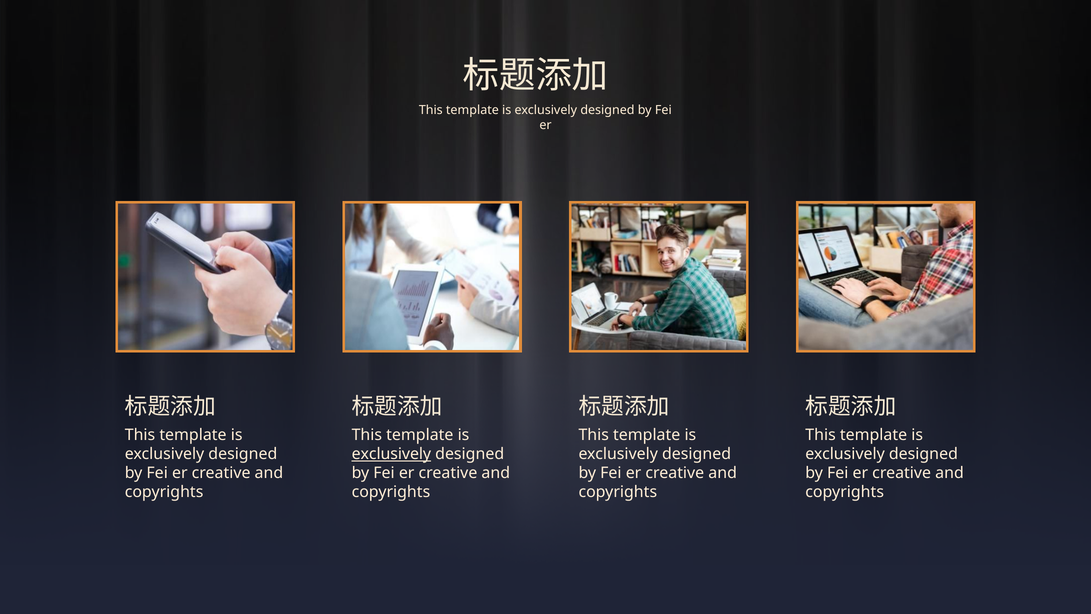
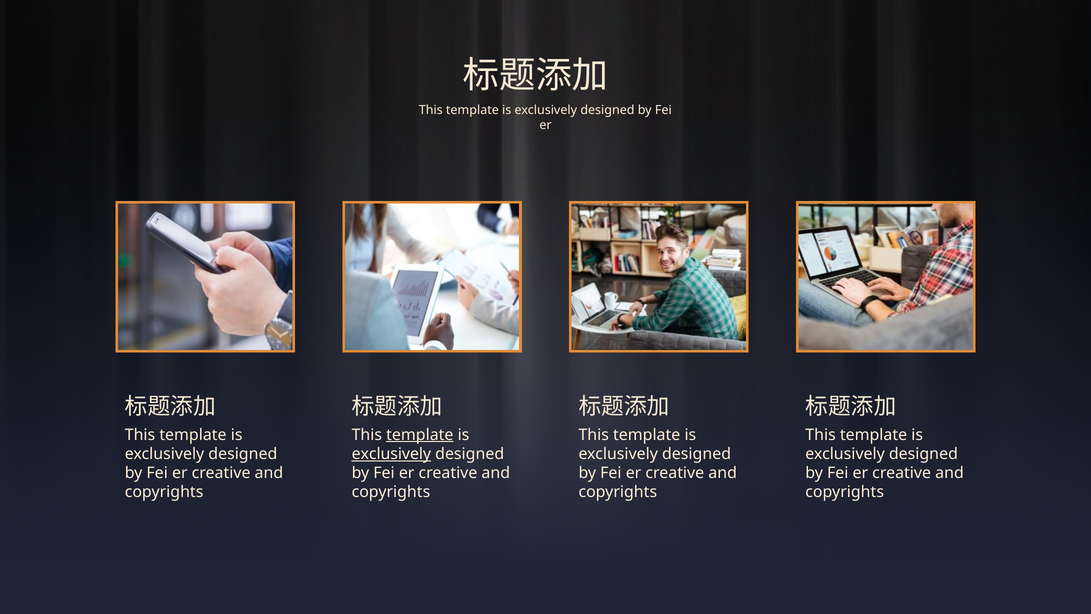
template at (420, 435) underline: none -> present
